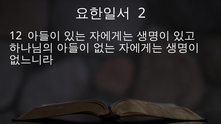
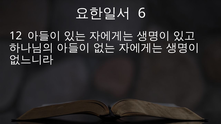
2: 2 -> 6
